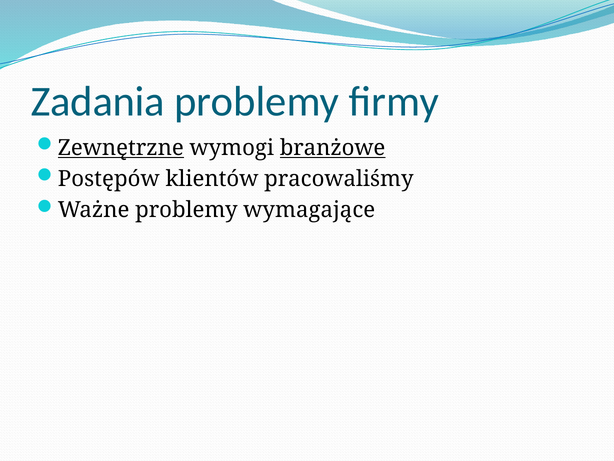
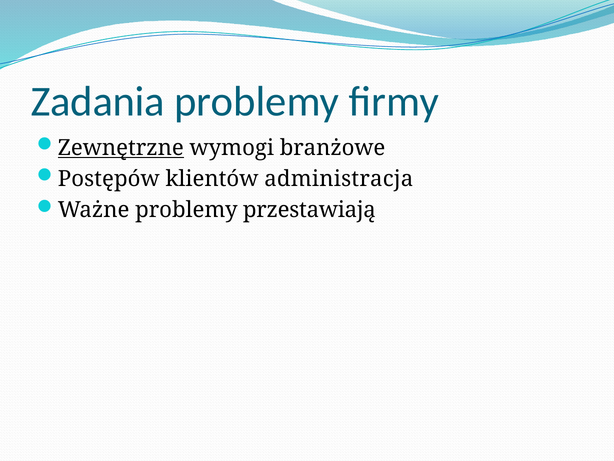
branżowe underline: present -> none
pracowaliśmy: pracowaliśmy -> administracja
wymagające: wymagające -> przestawiają
